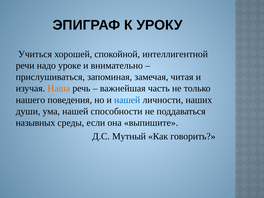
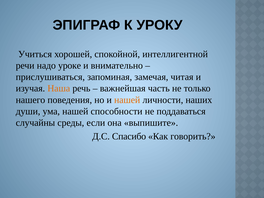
нашей at (127, 100) colour: blue -> orange
назывных: назывных -> случайны
Мутный: Мутный -> Спасибо
